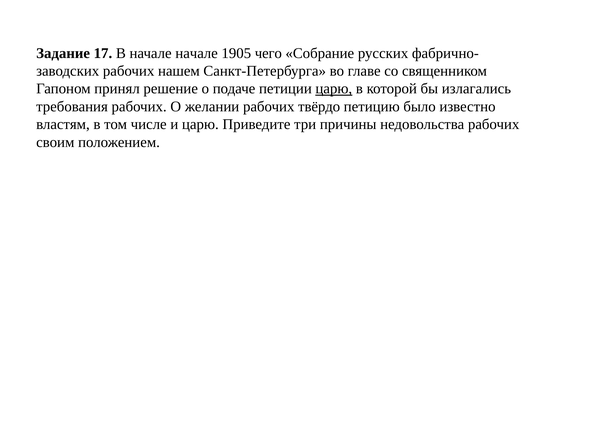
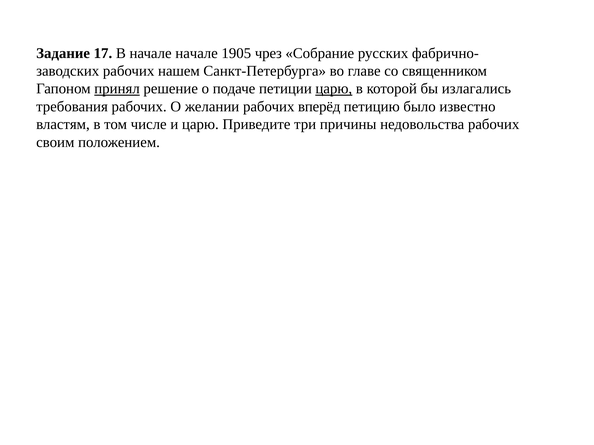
чего: чего -> чрез
принял underline: none -> present
твёрдо: твёрдо -> вперёд
